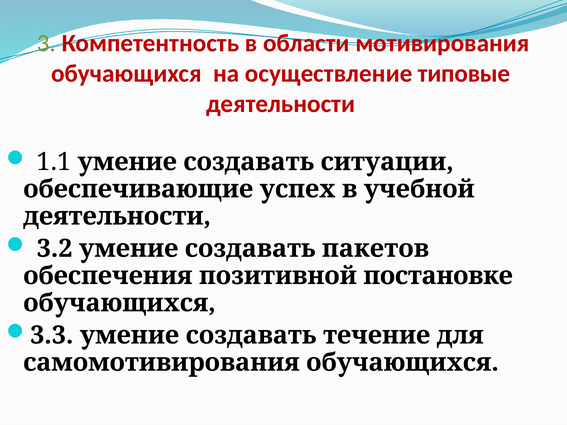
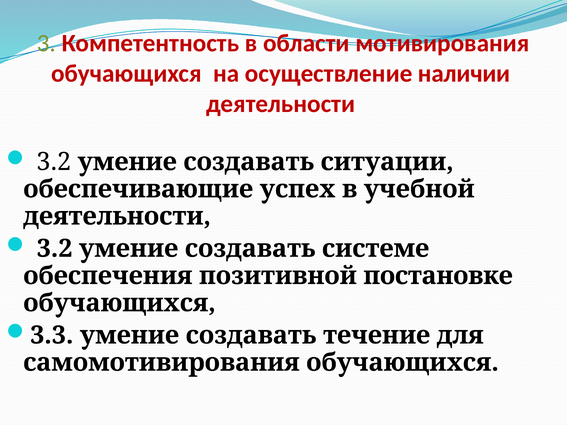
типовые: типовые -> наличии
1.1 at (54, 162): 1.1 -> 3.2
пакетов: пакетов -> системе
